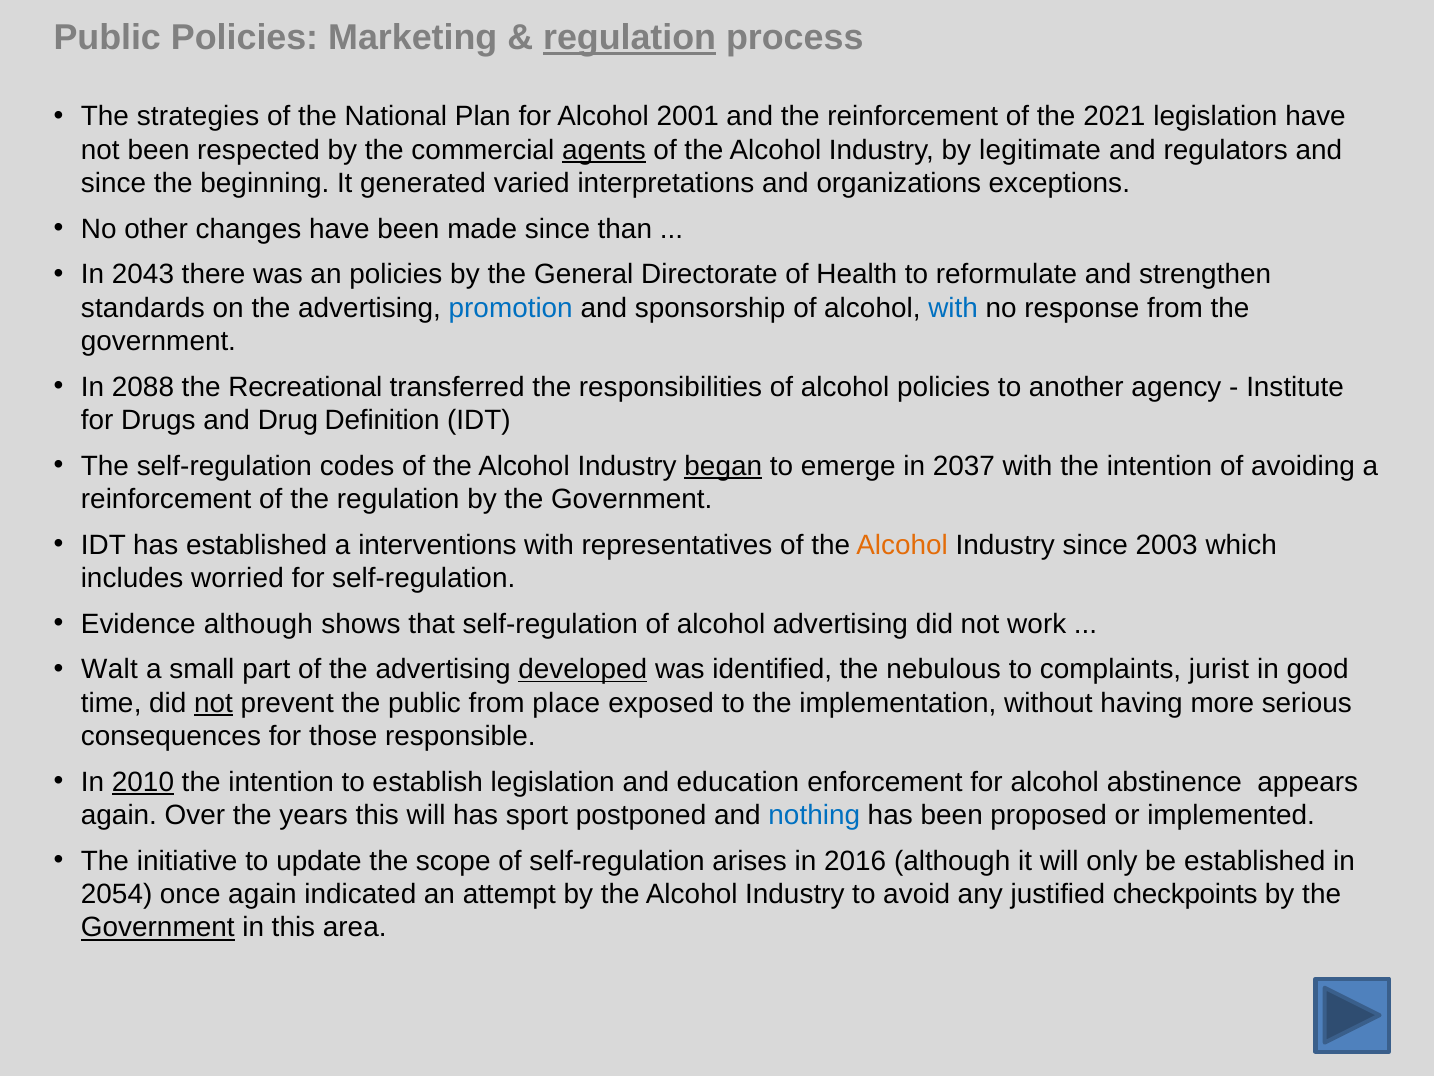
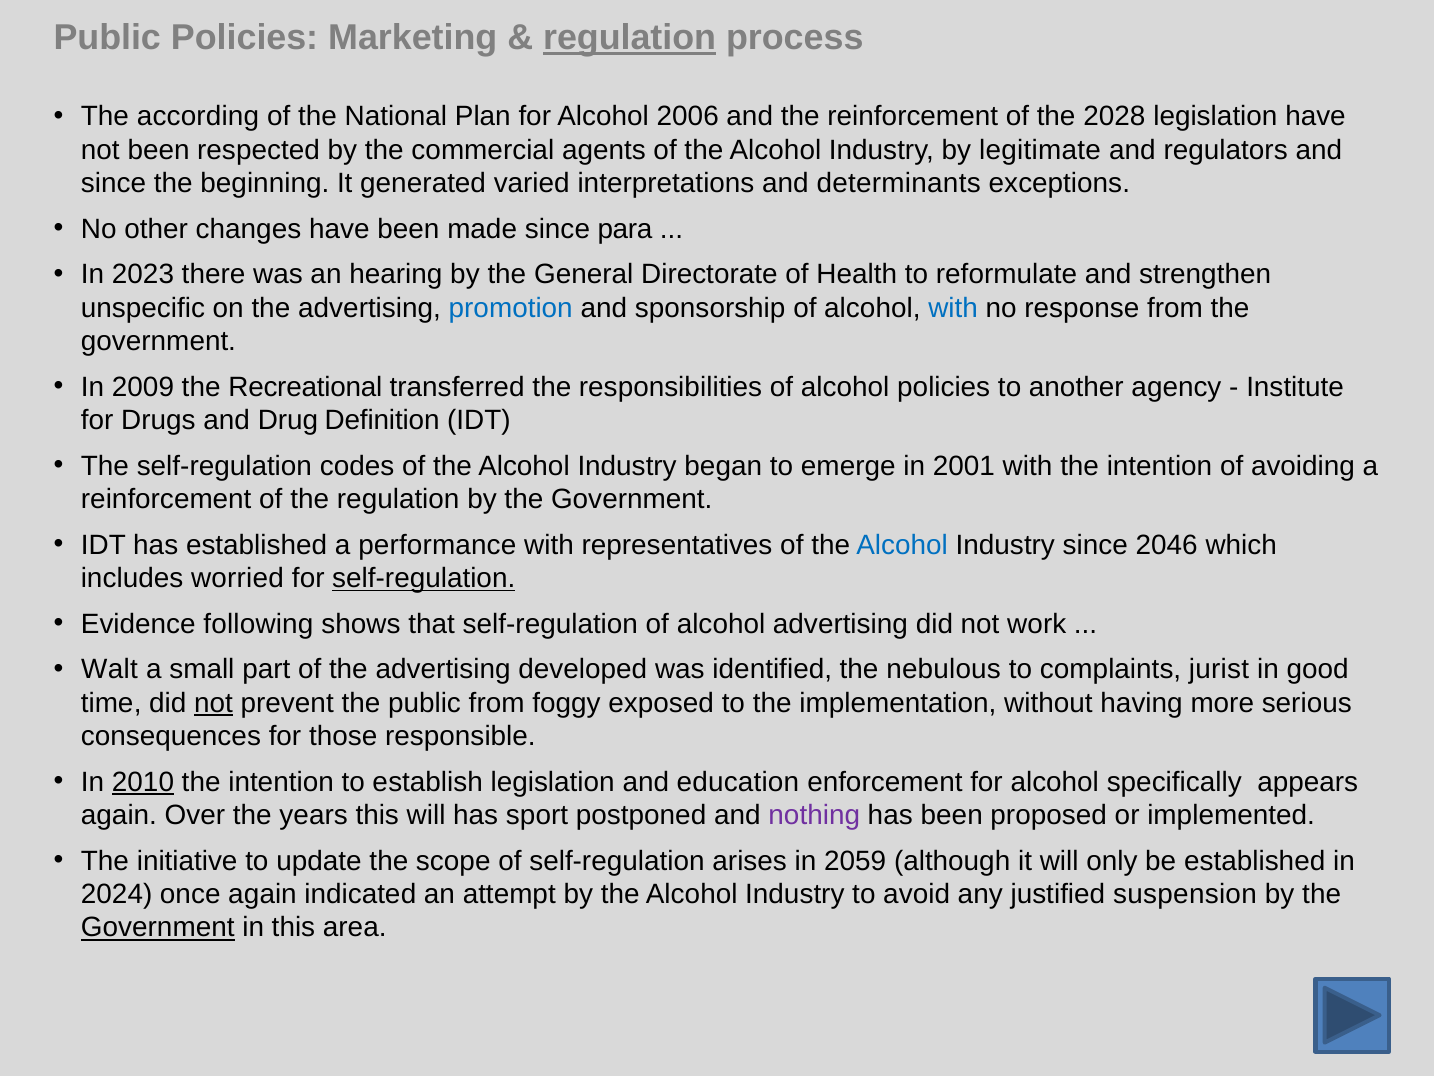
strategies: strategies -> according
2001: 2001 -> 2006
2021: 2021 -> 2028
agents underline: present -> none
organizations: organizations -> determinants
than: than -> para
2043: 2043 -> 2023
an policies: policies -> hearing
standards: standards -> unspecific
2088: 2088 -> 2009
began underline: present -> none
2037: 2037 -> 2001
interventions: interventions -> performance
Alcohol at (902, 545) colour: orange -> blue
2003: 2003 -> 2046
self-regulation at (424, 578) underline: none -> present
Evidence although: although -> following
developed underline: present -> none
place: place -> foggy
abstinence: abstinence -> specifically
nothing colour: blue -> purple
2016: 2016 -> 2059
2054: 2054 -> 2024
checkpoints: checkpoints -> suspension
